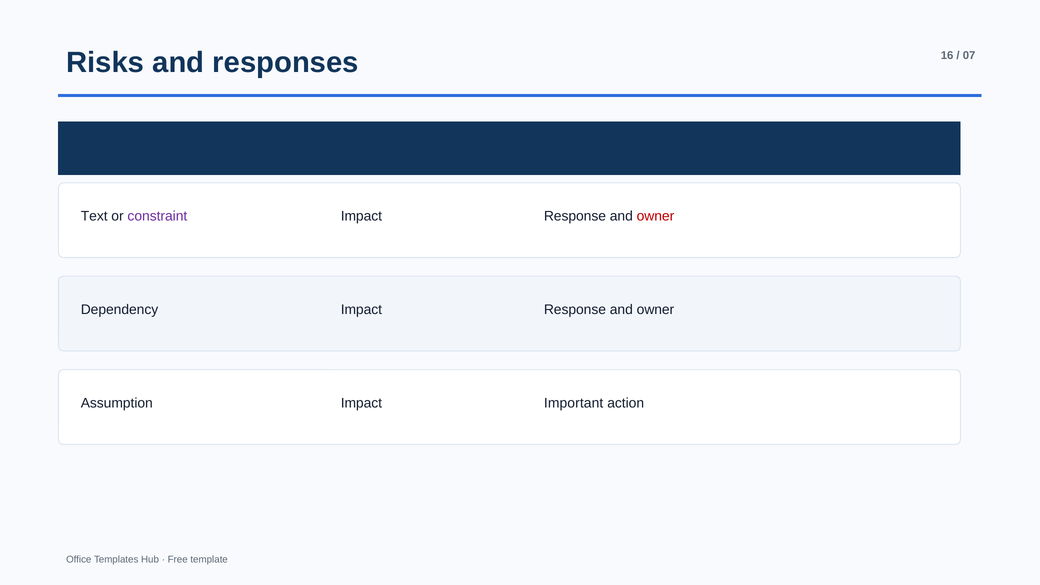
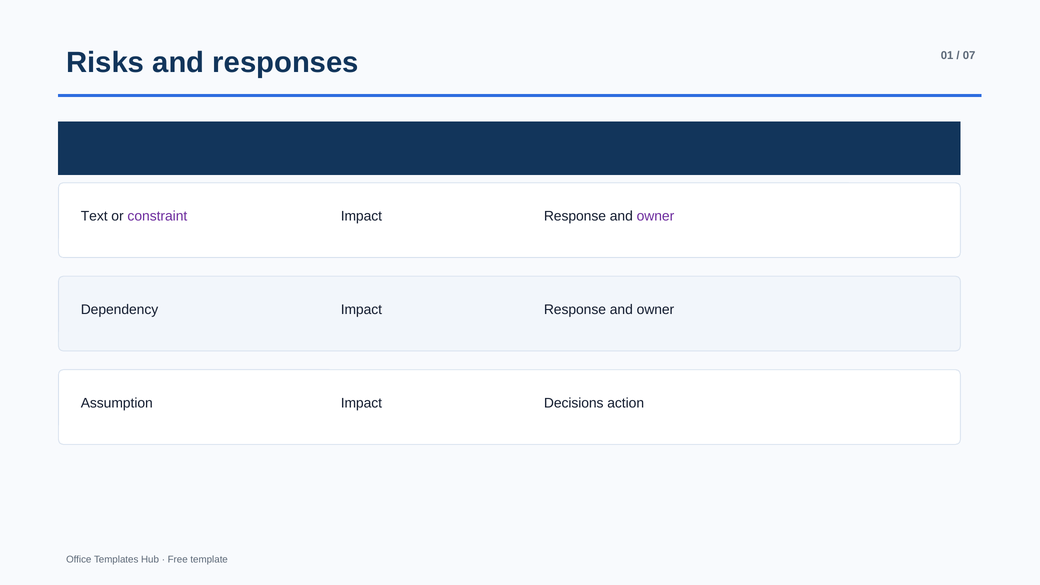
16: 16 -> 01
owner at (655, 216) colour: red -> purple
Important: Important -> Decisions
